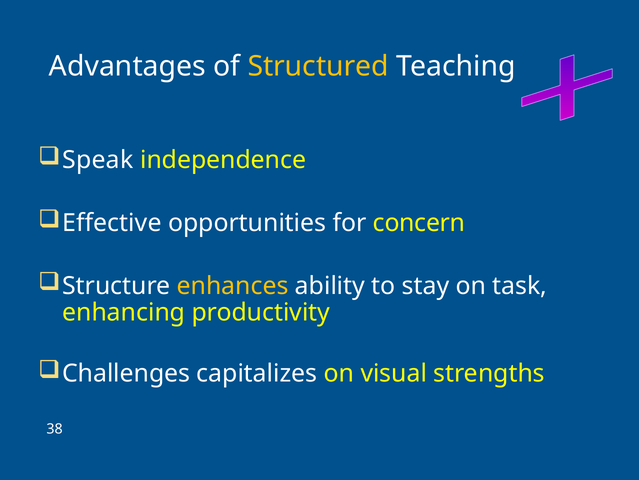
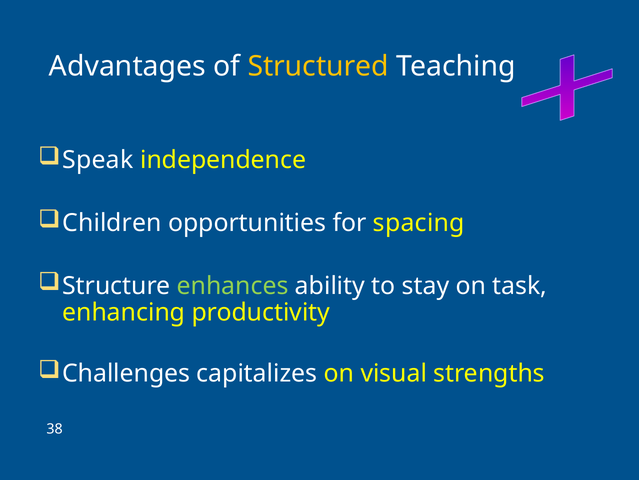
Effective: Effective -> Children
concern: concern -> spacing
enhances colour: yellow -> light green
